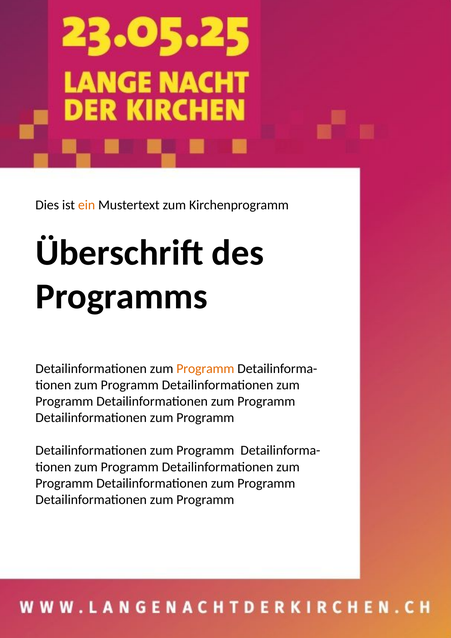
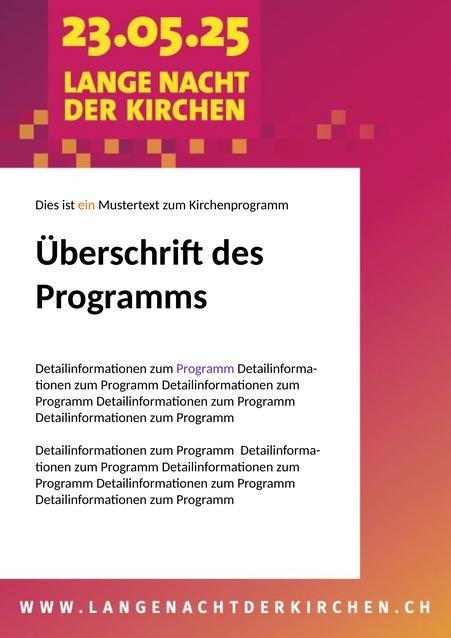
Programm at (205, 369) colour: orange -> purple
